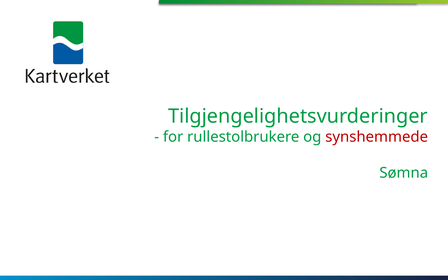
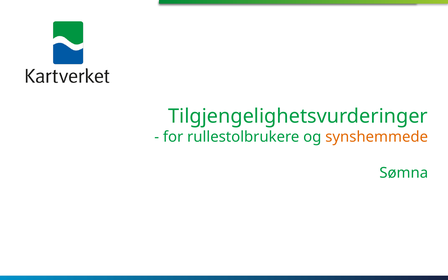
synshemmede colour: red -> orange
